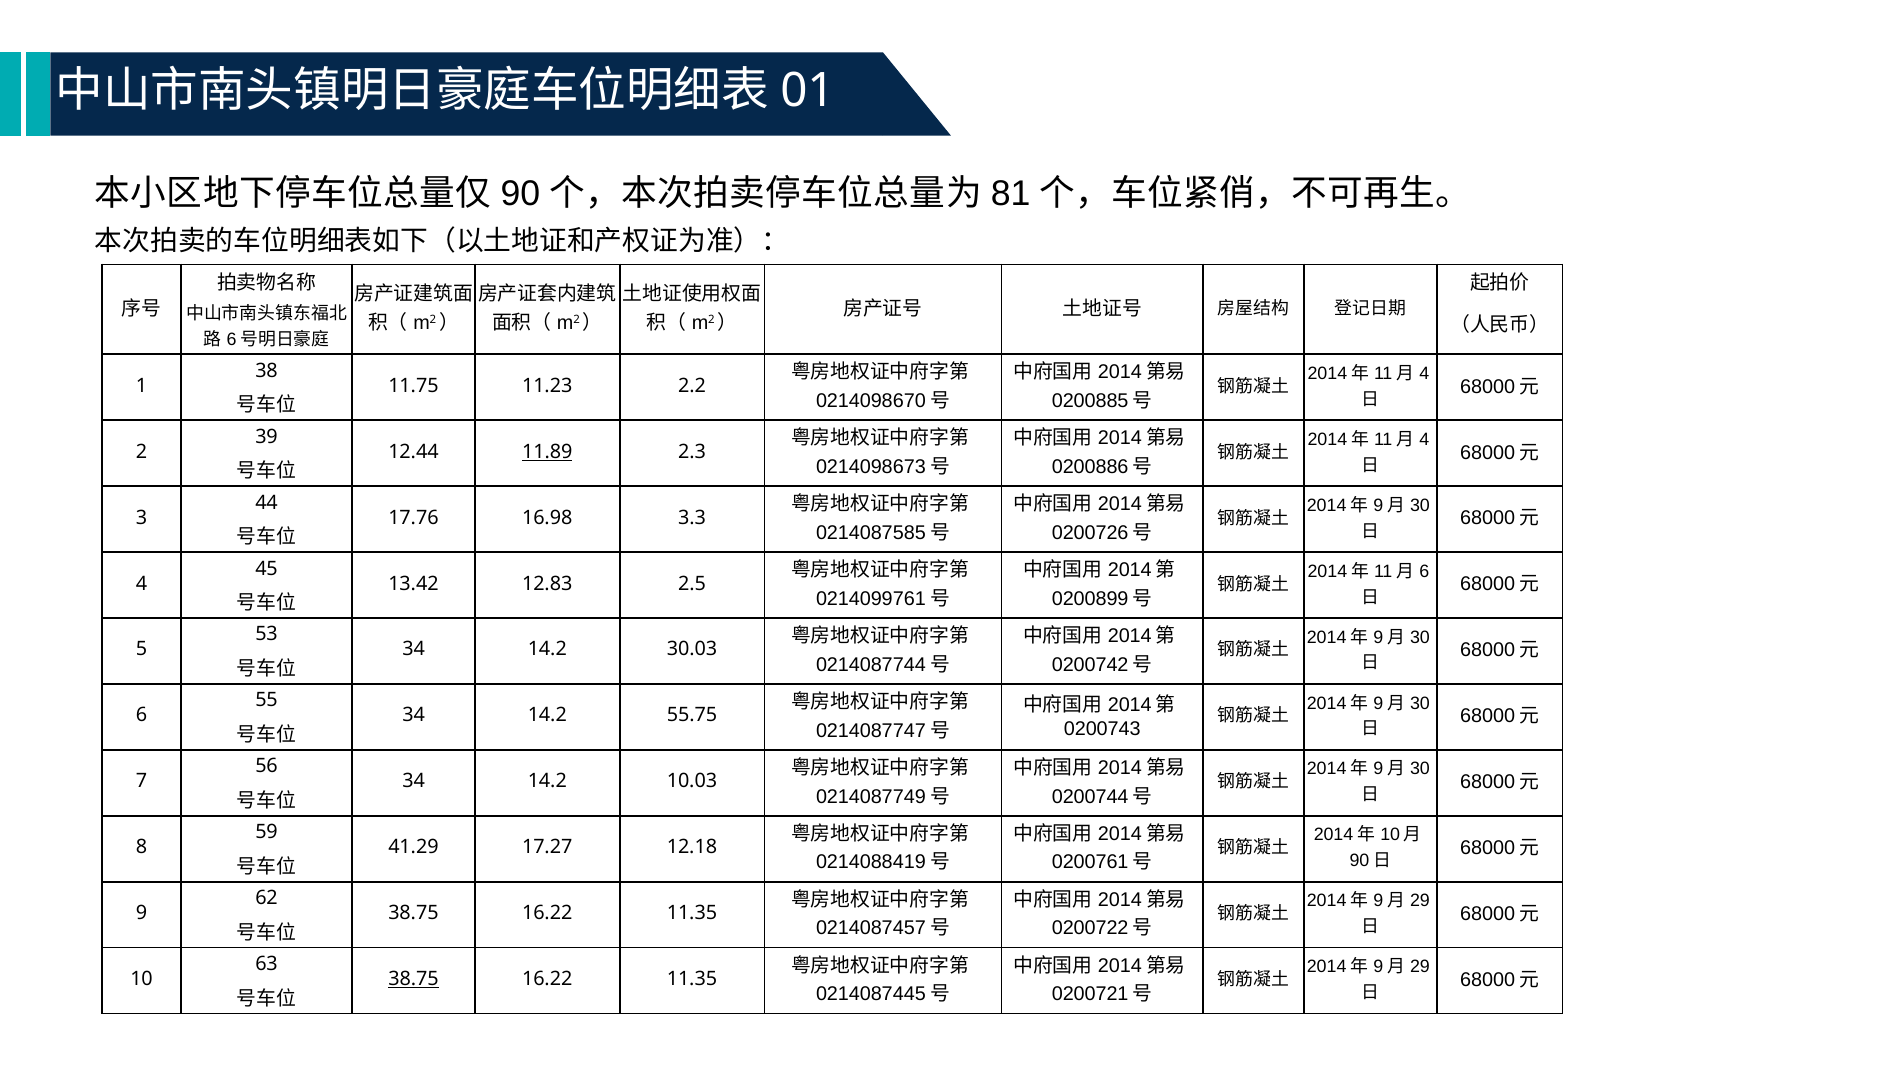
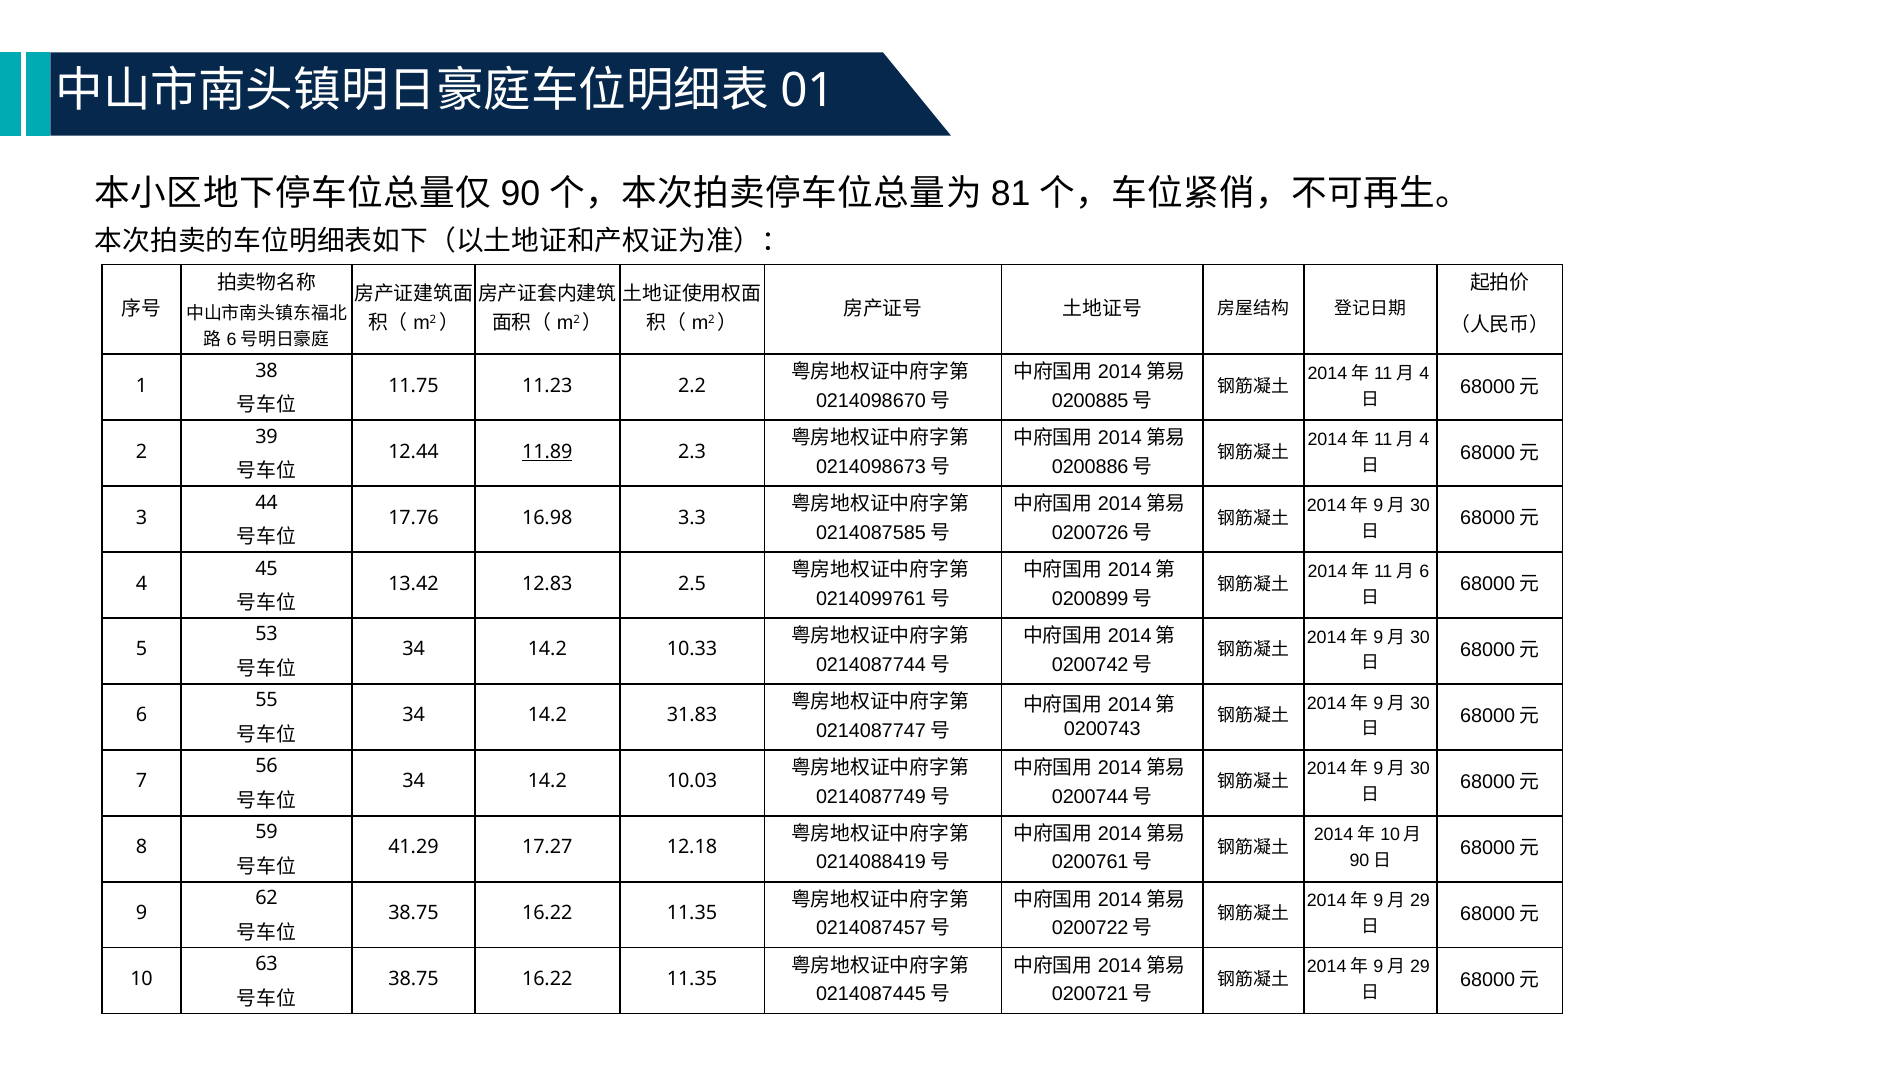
30.03: 30.03 -> 10.33
55.75: 55.75 -> 31.83
38.75 at (413, 979) underline: present -> none
